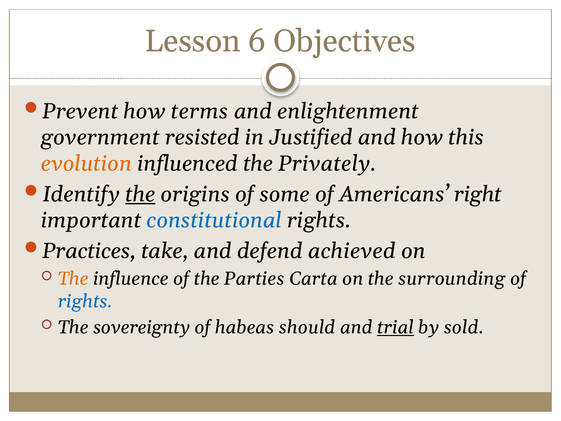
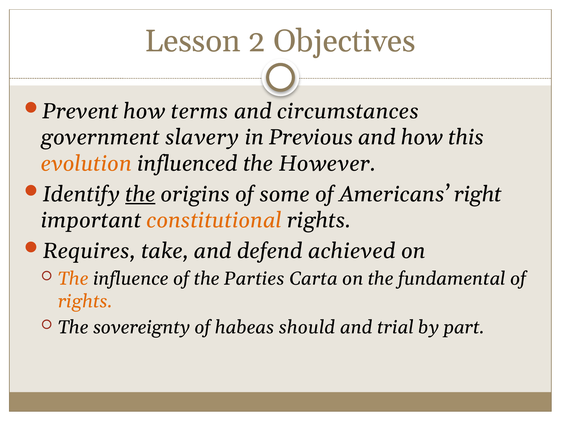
6: 6 -> 2
enlightenment: enlightenment -> circumstances
resisted: resisted -> slavery
Justified: Justified -> Previous
Privately: Privately -> However
constitutional colour: blue -> orange
Practices: Practices -> Requires
surrounding: surrounding -> fundamental
rights at (85, 301) colour: blue -> orange
trial underline: present -> none
sold: sold -> part
